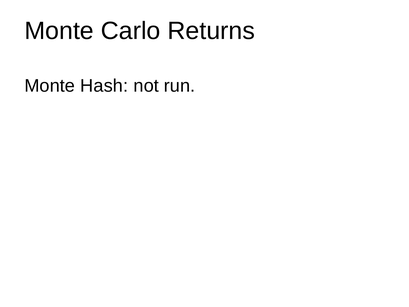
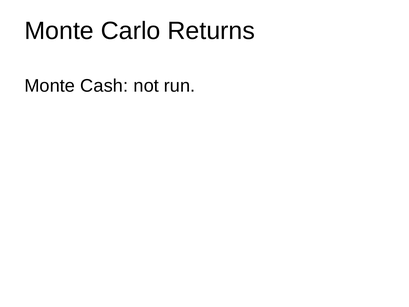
Hash: Hash -> Cash
